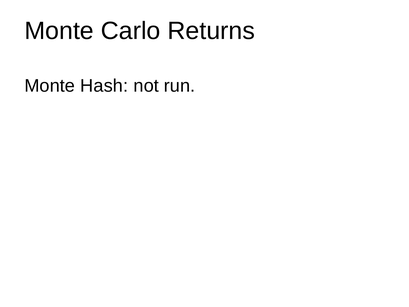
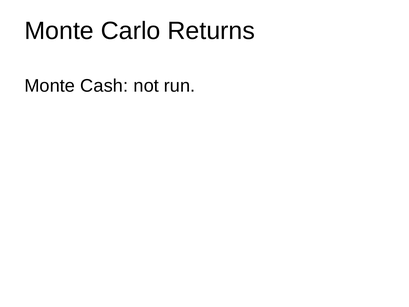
Hash: Hash -> Cash
